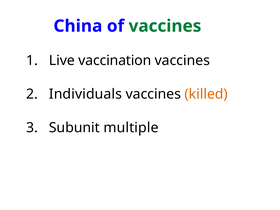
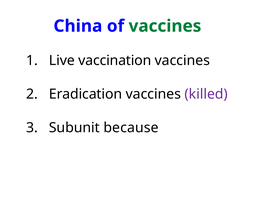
Individuals: Individuals -> Eradication
killed colour: orange -> purple
multiple: multiple -> because
